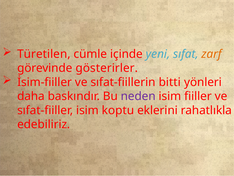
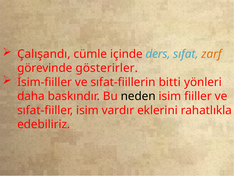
Türetilen: Türetilen -> Çalışandı
yeni: yeni -> ders
neden colour: purple -> black
koptu: koptu -> vardır
